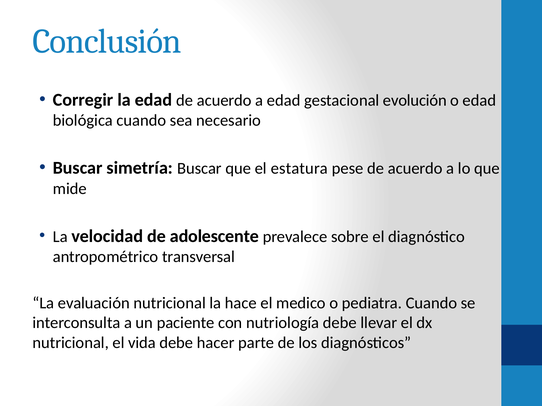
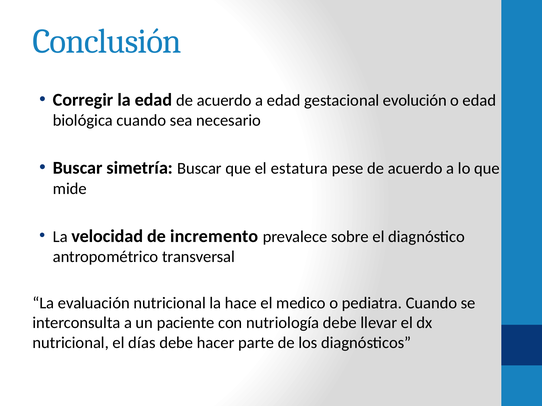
adolescente: adolescente -> incremento
vida: vida -> días
